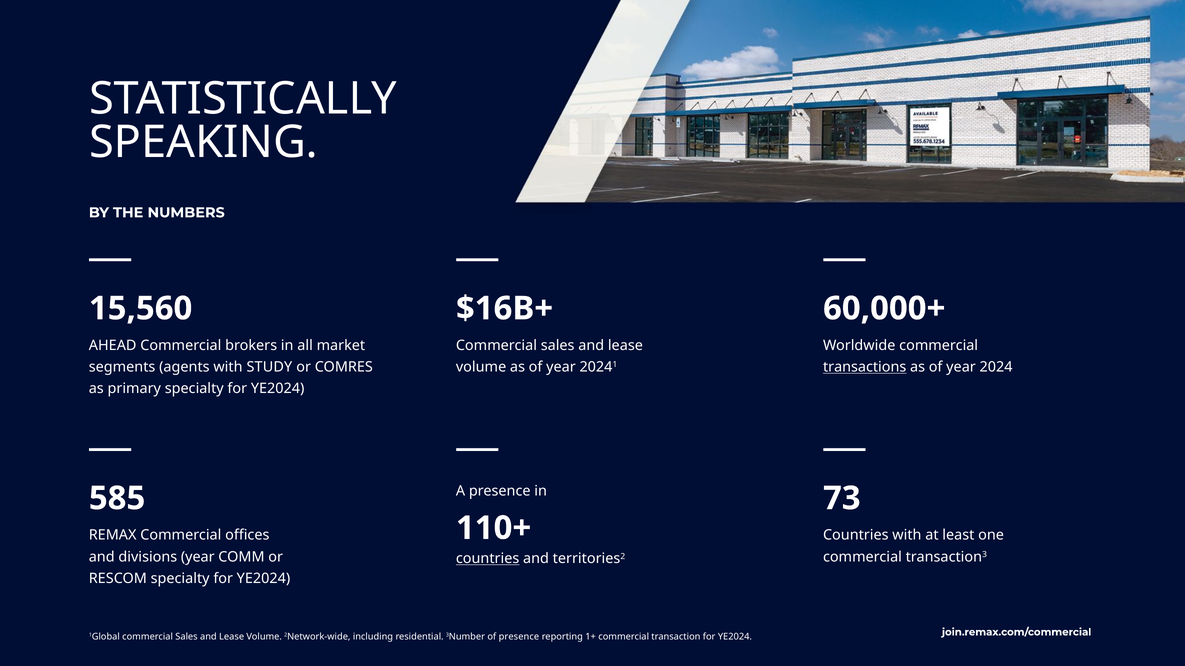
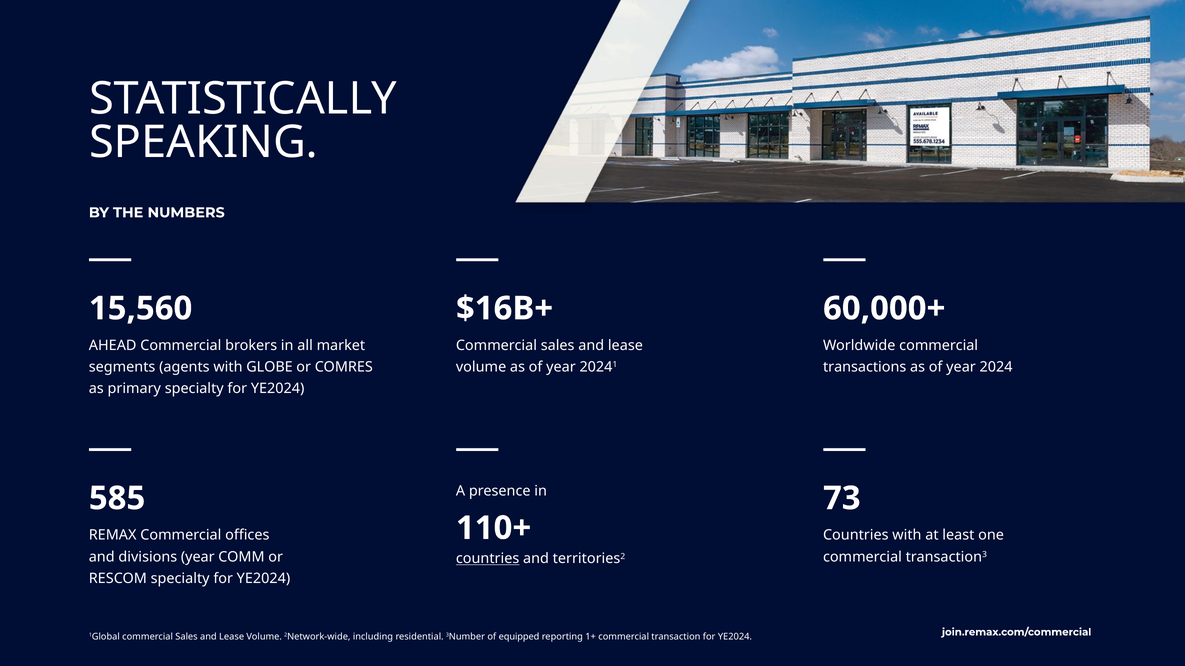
transactions underline: present -> none
STUDY: STUDY -> GLOBE
of presence: presence -> equipped
